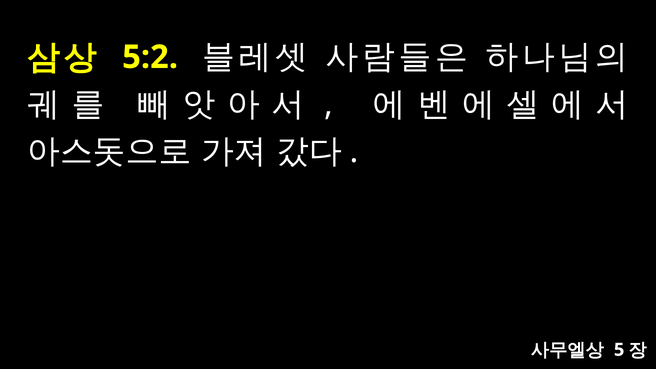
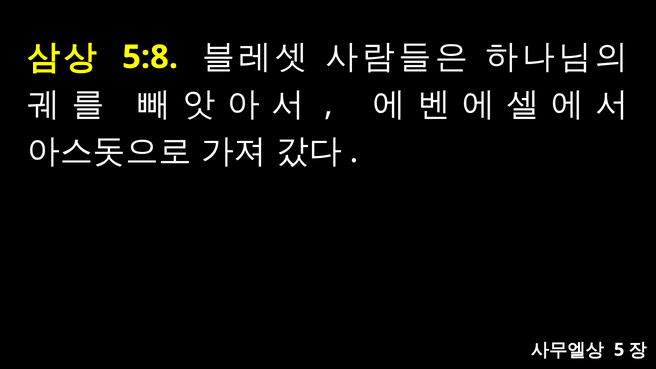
5:2: 5:2 -> 5:8
